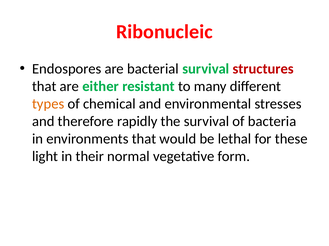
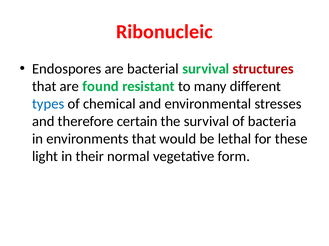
either: either -> found
types colour: orange -> blue
rapidly: rapidly -> certain
